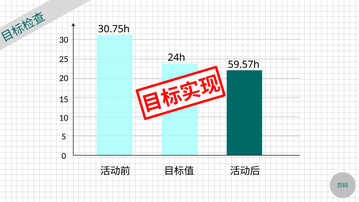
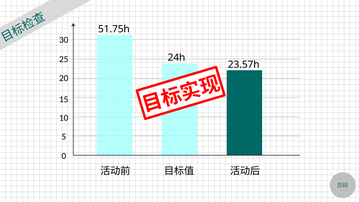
30.75h: 30.75h -> 51.75h
59.57h: 59.57h -> 23.57h
